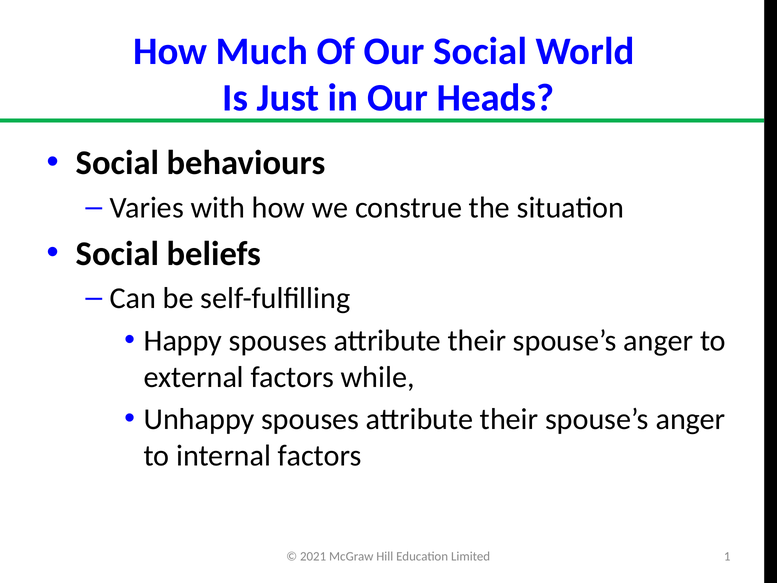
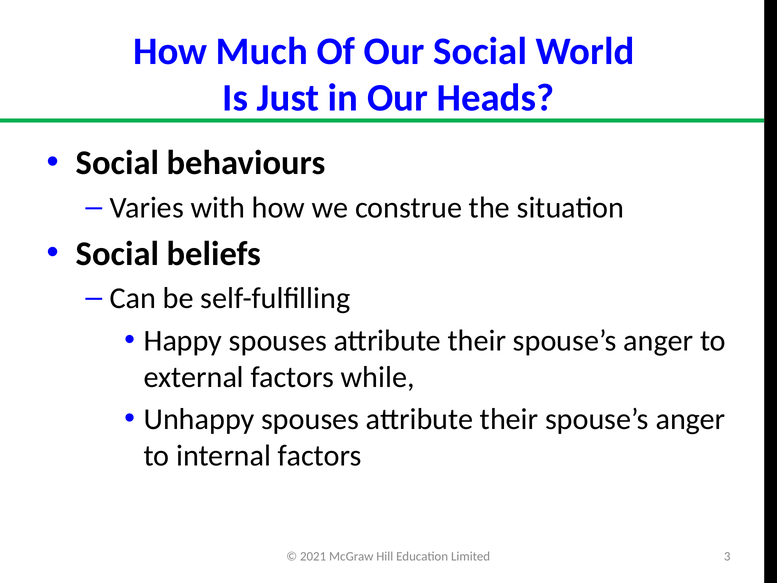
1: 1 -> 3
